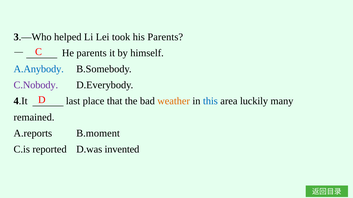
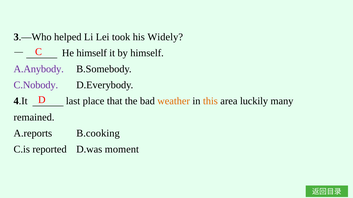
his Parents: Parents -> Widely
He parents: parents -> himself
A.Anybody colour: blue -> purple
this colour: blue -> orange
B.moment: B.moment -> B.cooking
invented: invented -> moment
